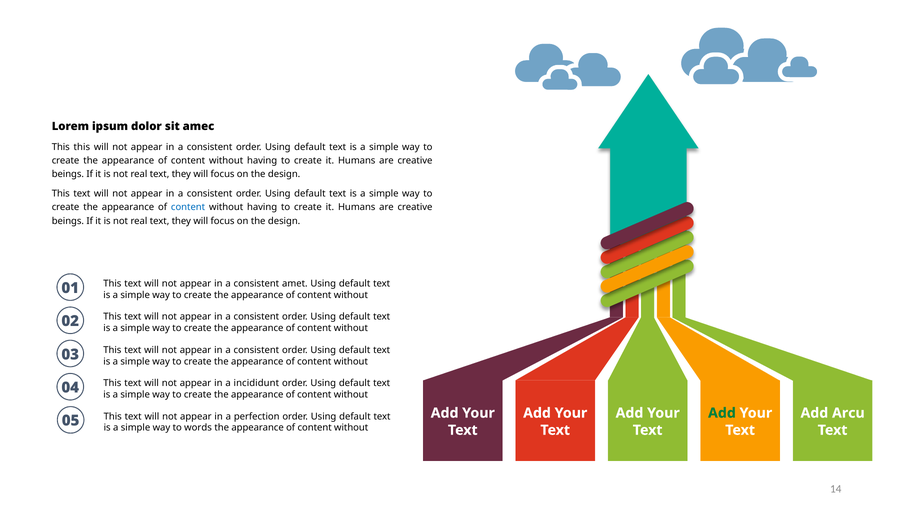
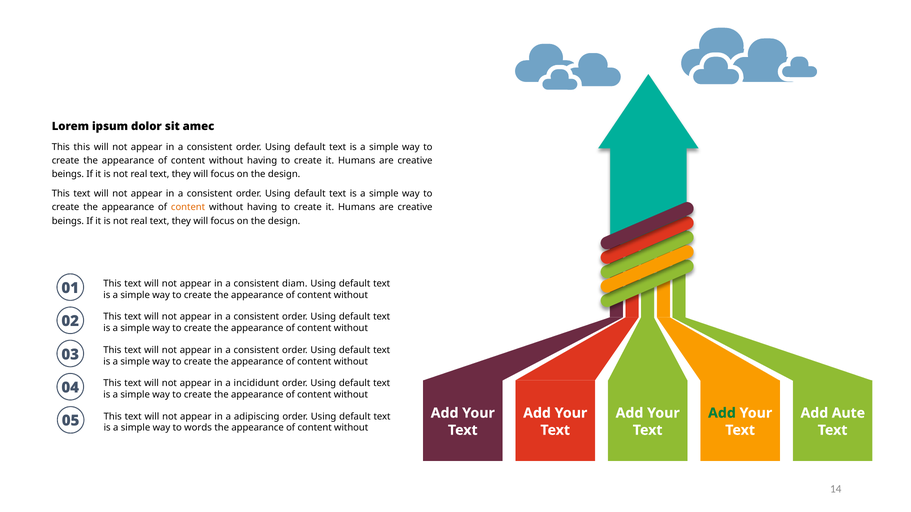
content at (188, 207) colour: blue -> orange
amet: amet -> diam
Arcu: Arcu -> Aute
perfection: perfection -> adipiscing
